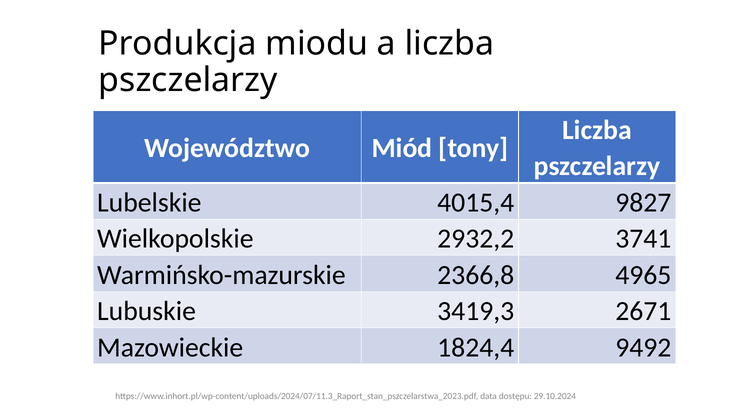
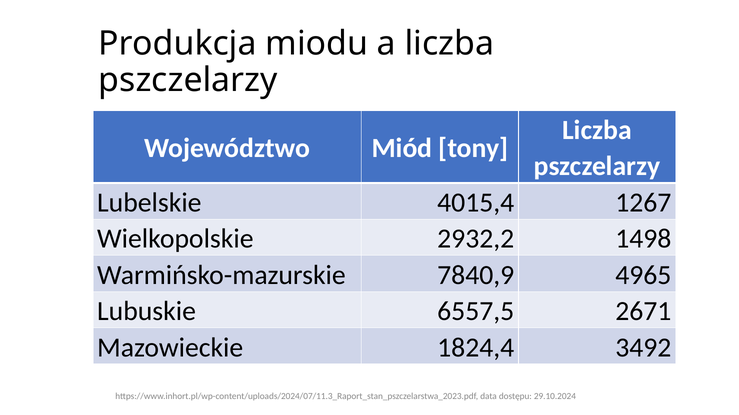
9827: 9827 -> 1267
3741: 3741 -> 1498
2366,8: 2366,8 -> 7840,9
3419,3: 3419,3 -> 6557,5
9492: 9492 -> 3492
